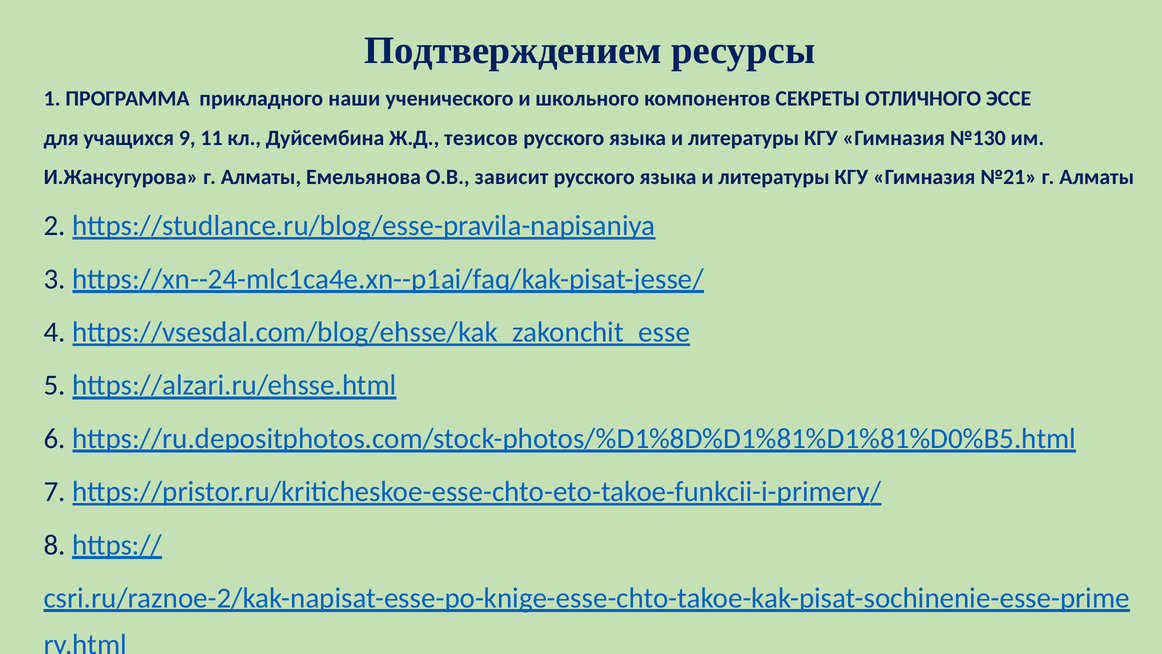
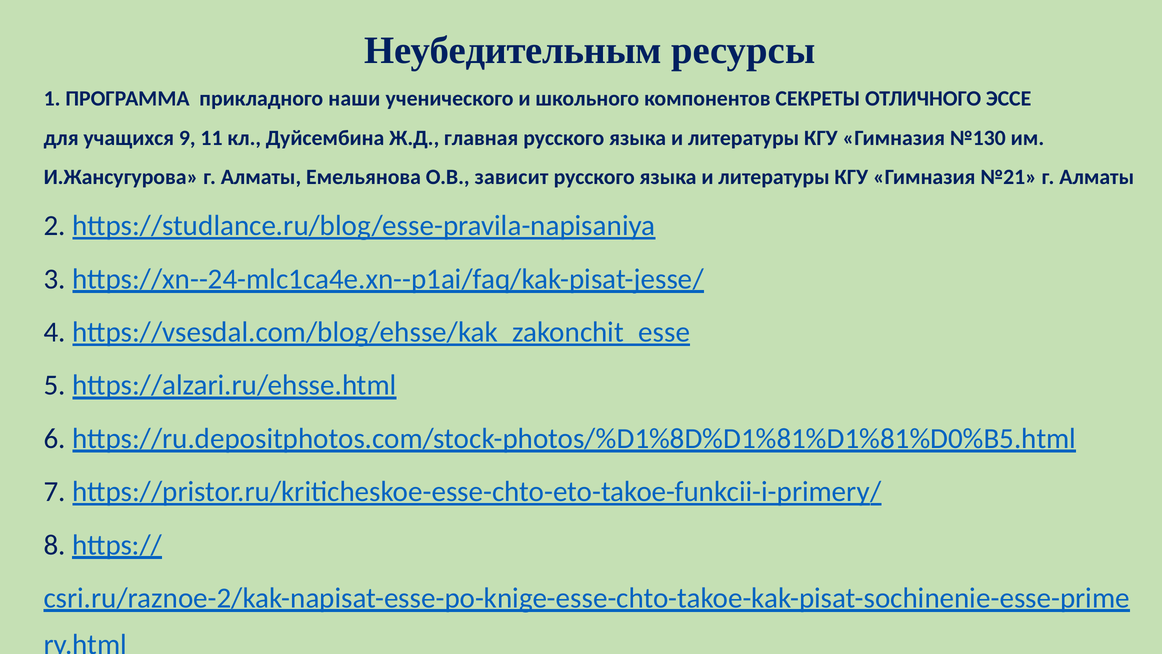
Подтверждением: Подтверждением -> Неубедительным
тезисов: тезисов -> главная
